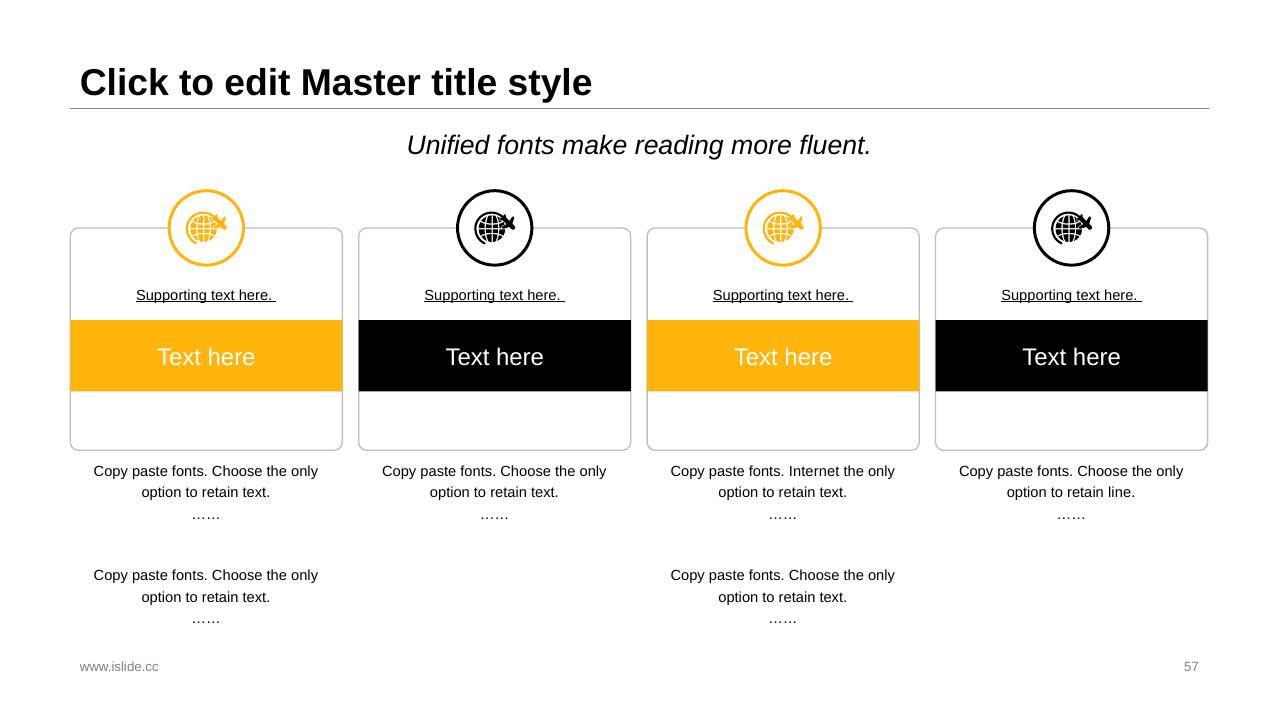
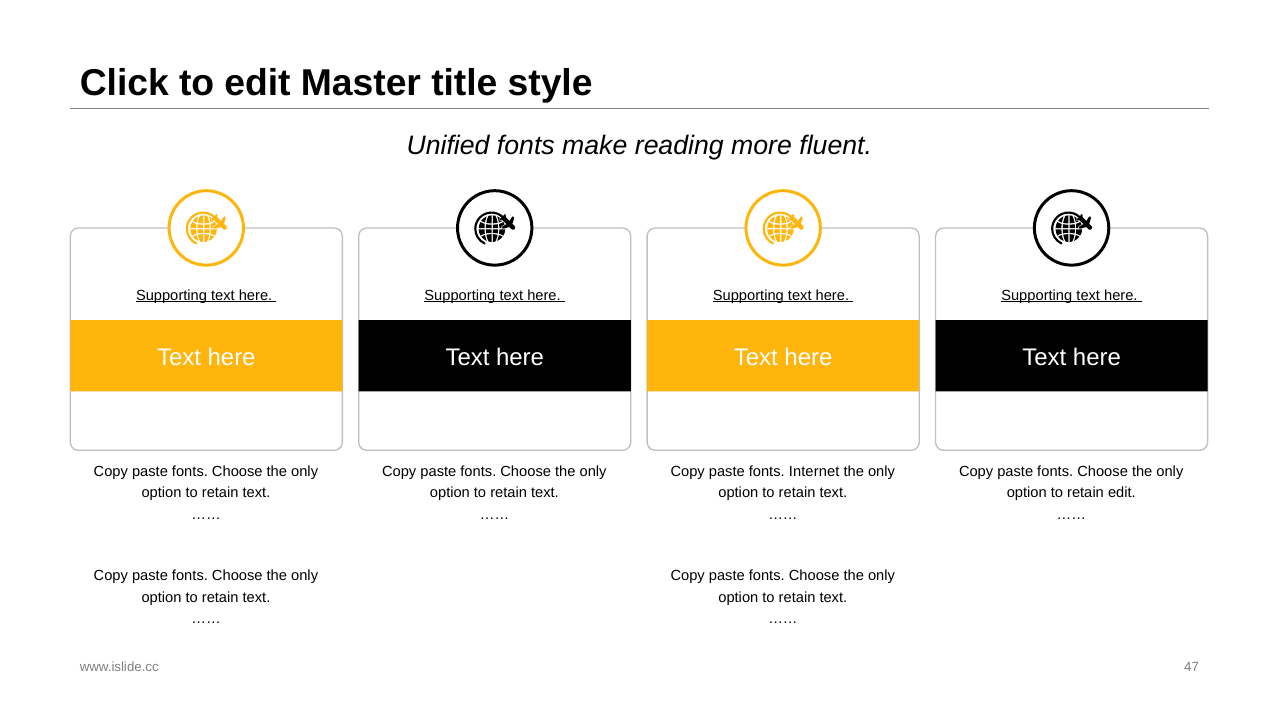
retain line: line -> edit
57: 57 -> 47
